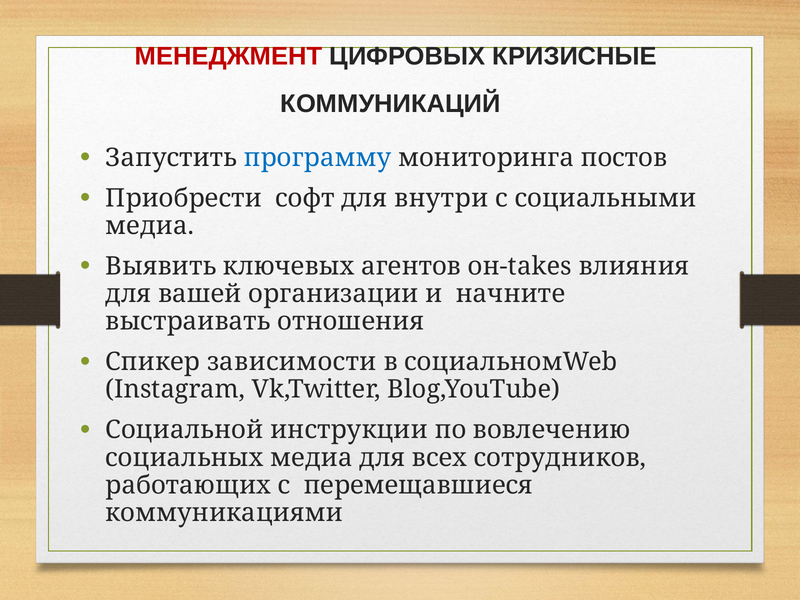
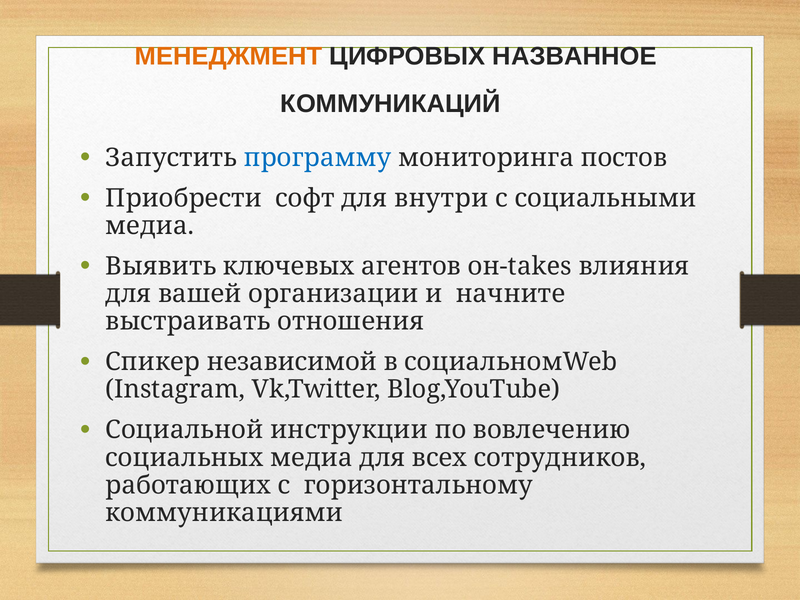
МЕНЕДЖМЕНТ colour: red -> orange
КРИЗИСНЫЕ: КРИЗИСНЫЕ -> НАЗВАННОЕ
зависимости: зависимости -> независимой
перемещавшиеся: перемещавшиеся -> горизонтальному
